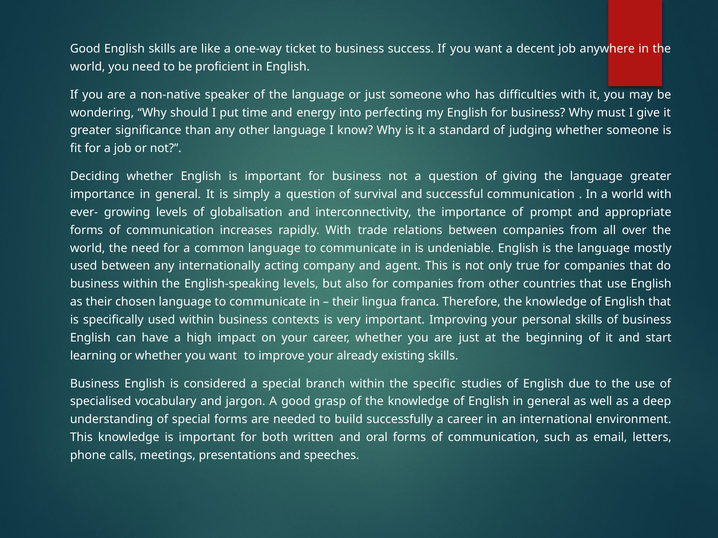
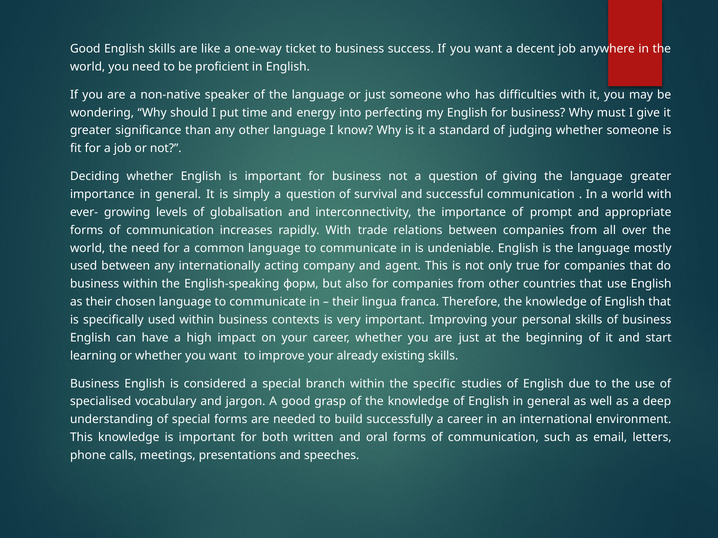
English-speaking levels: levels -> форм
